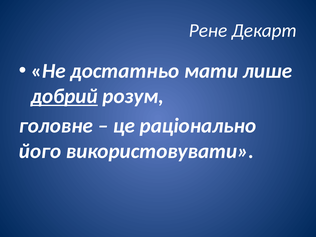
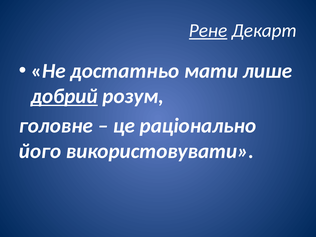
Рене underline: none -> present
